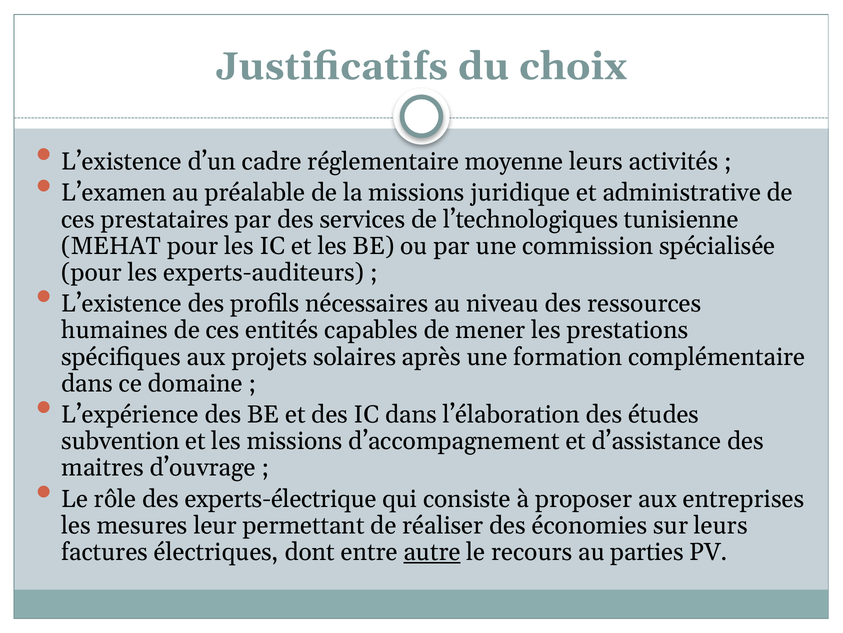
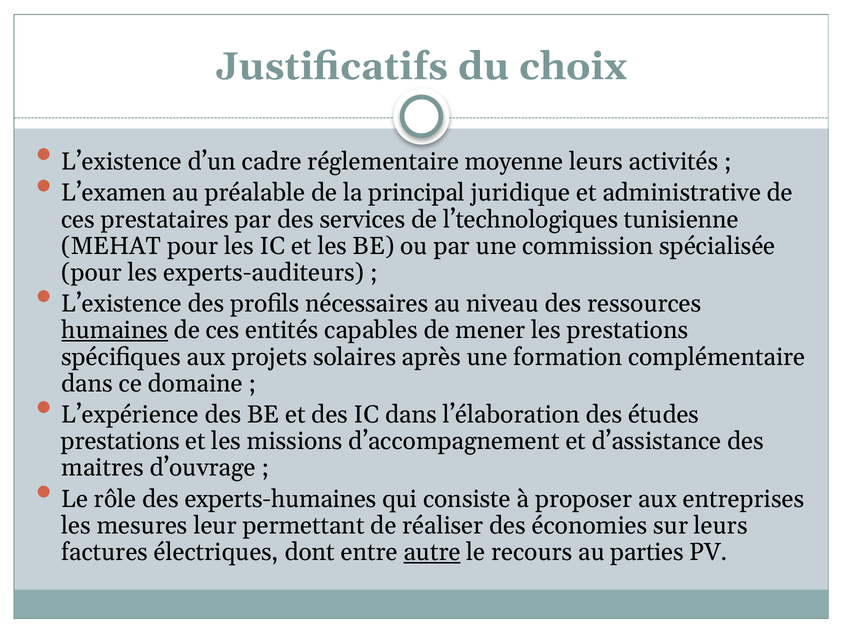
la missions: missions -> principal
humaines underline: none -> present
subvention at (120, 441): subvention -> prestations
experts-électrique: experts-électrique -> experts-humaines
